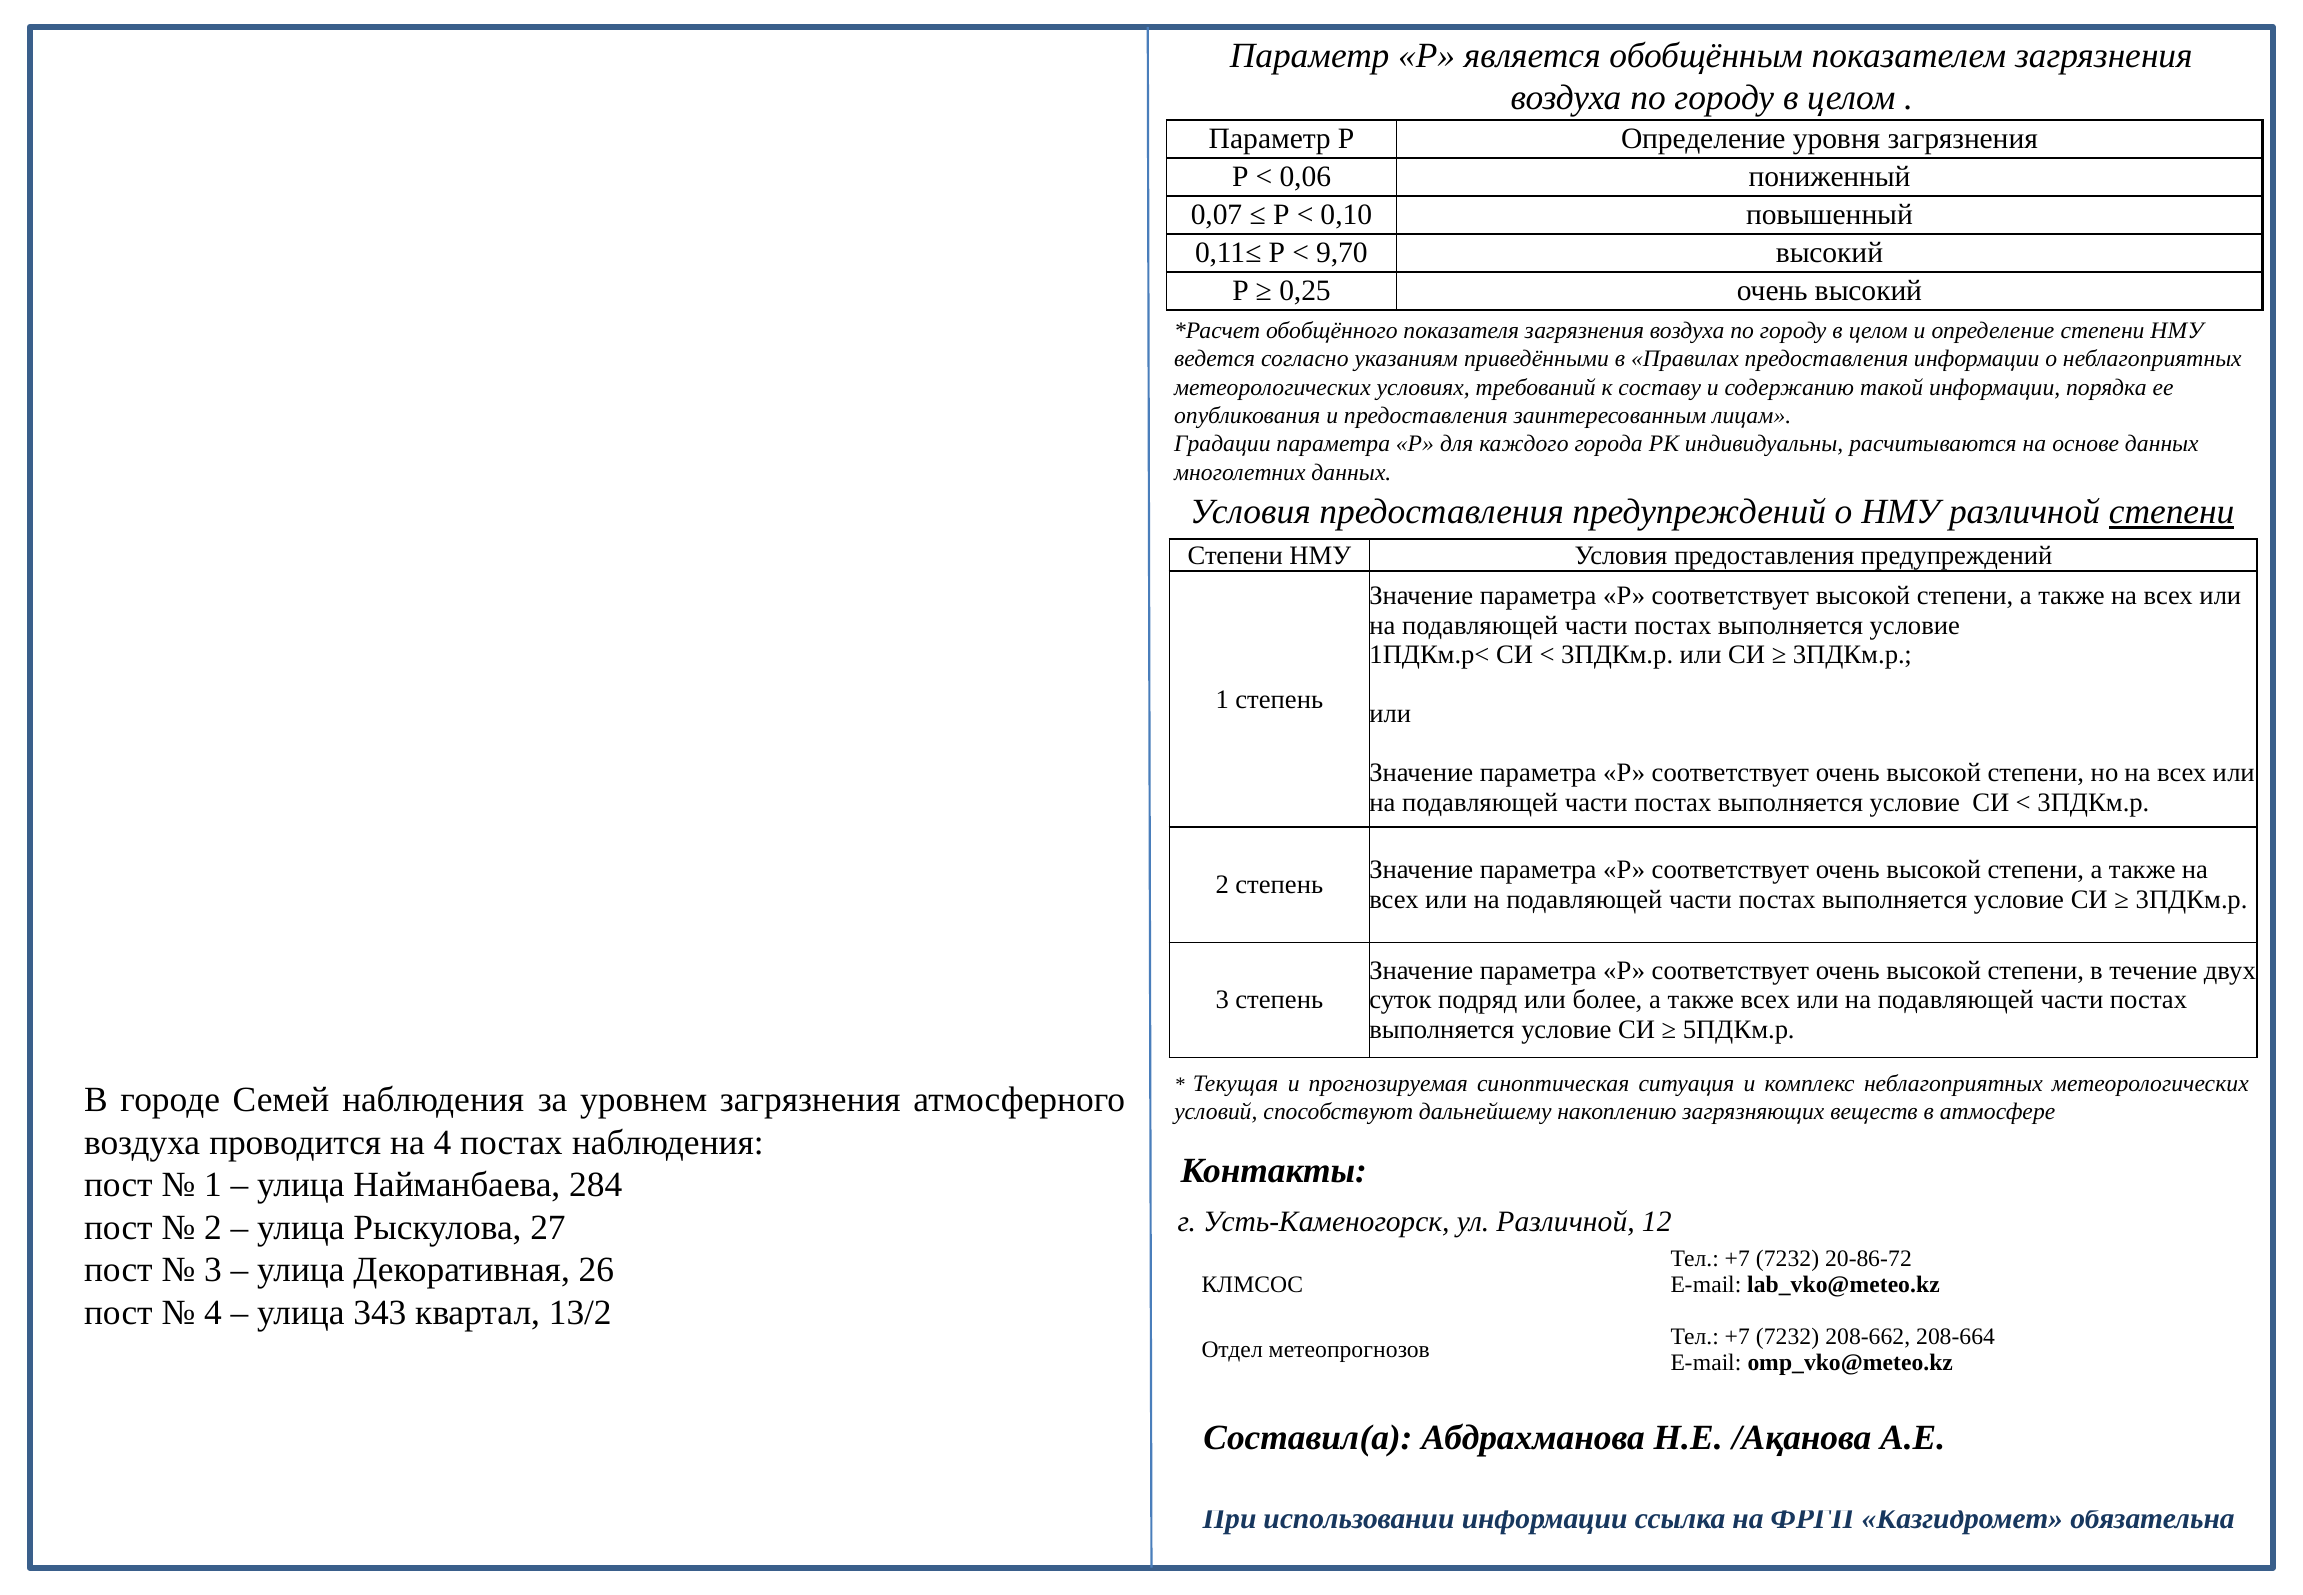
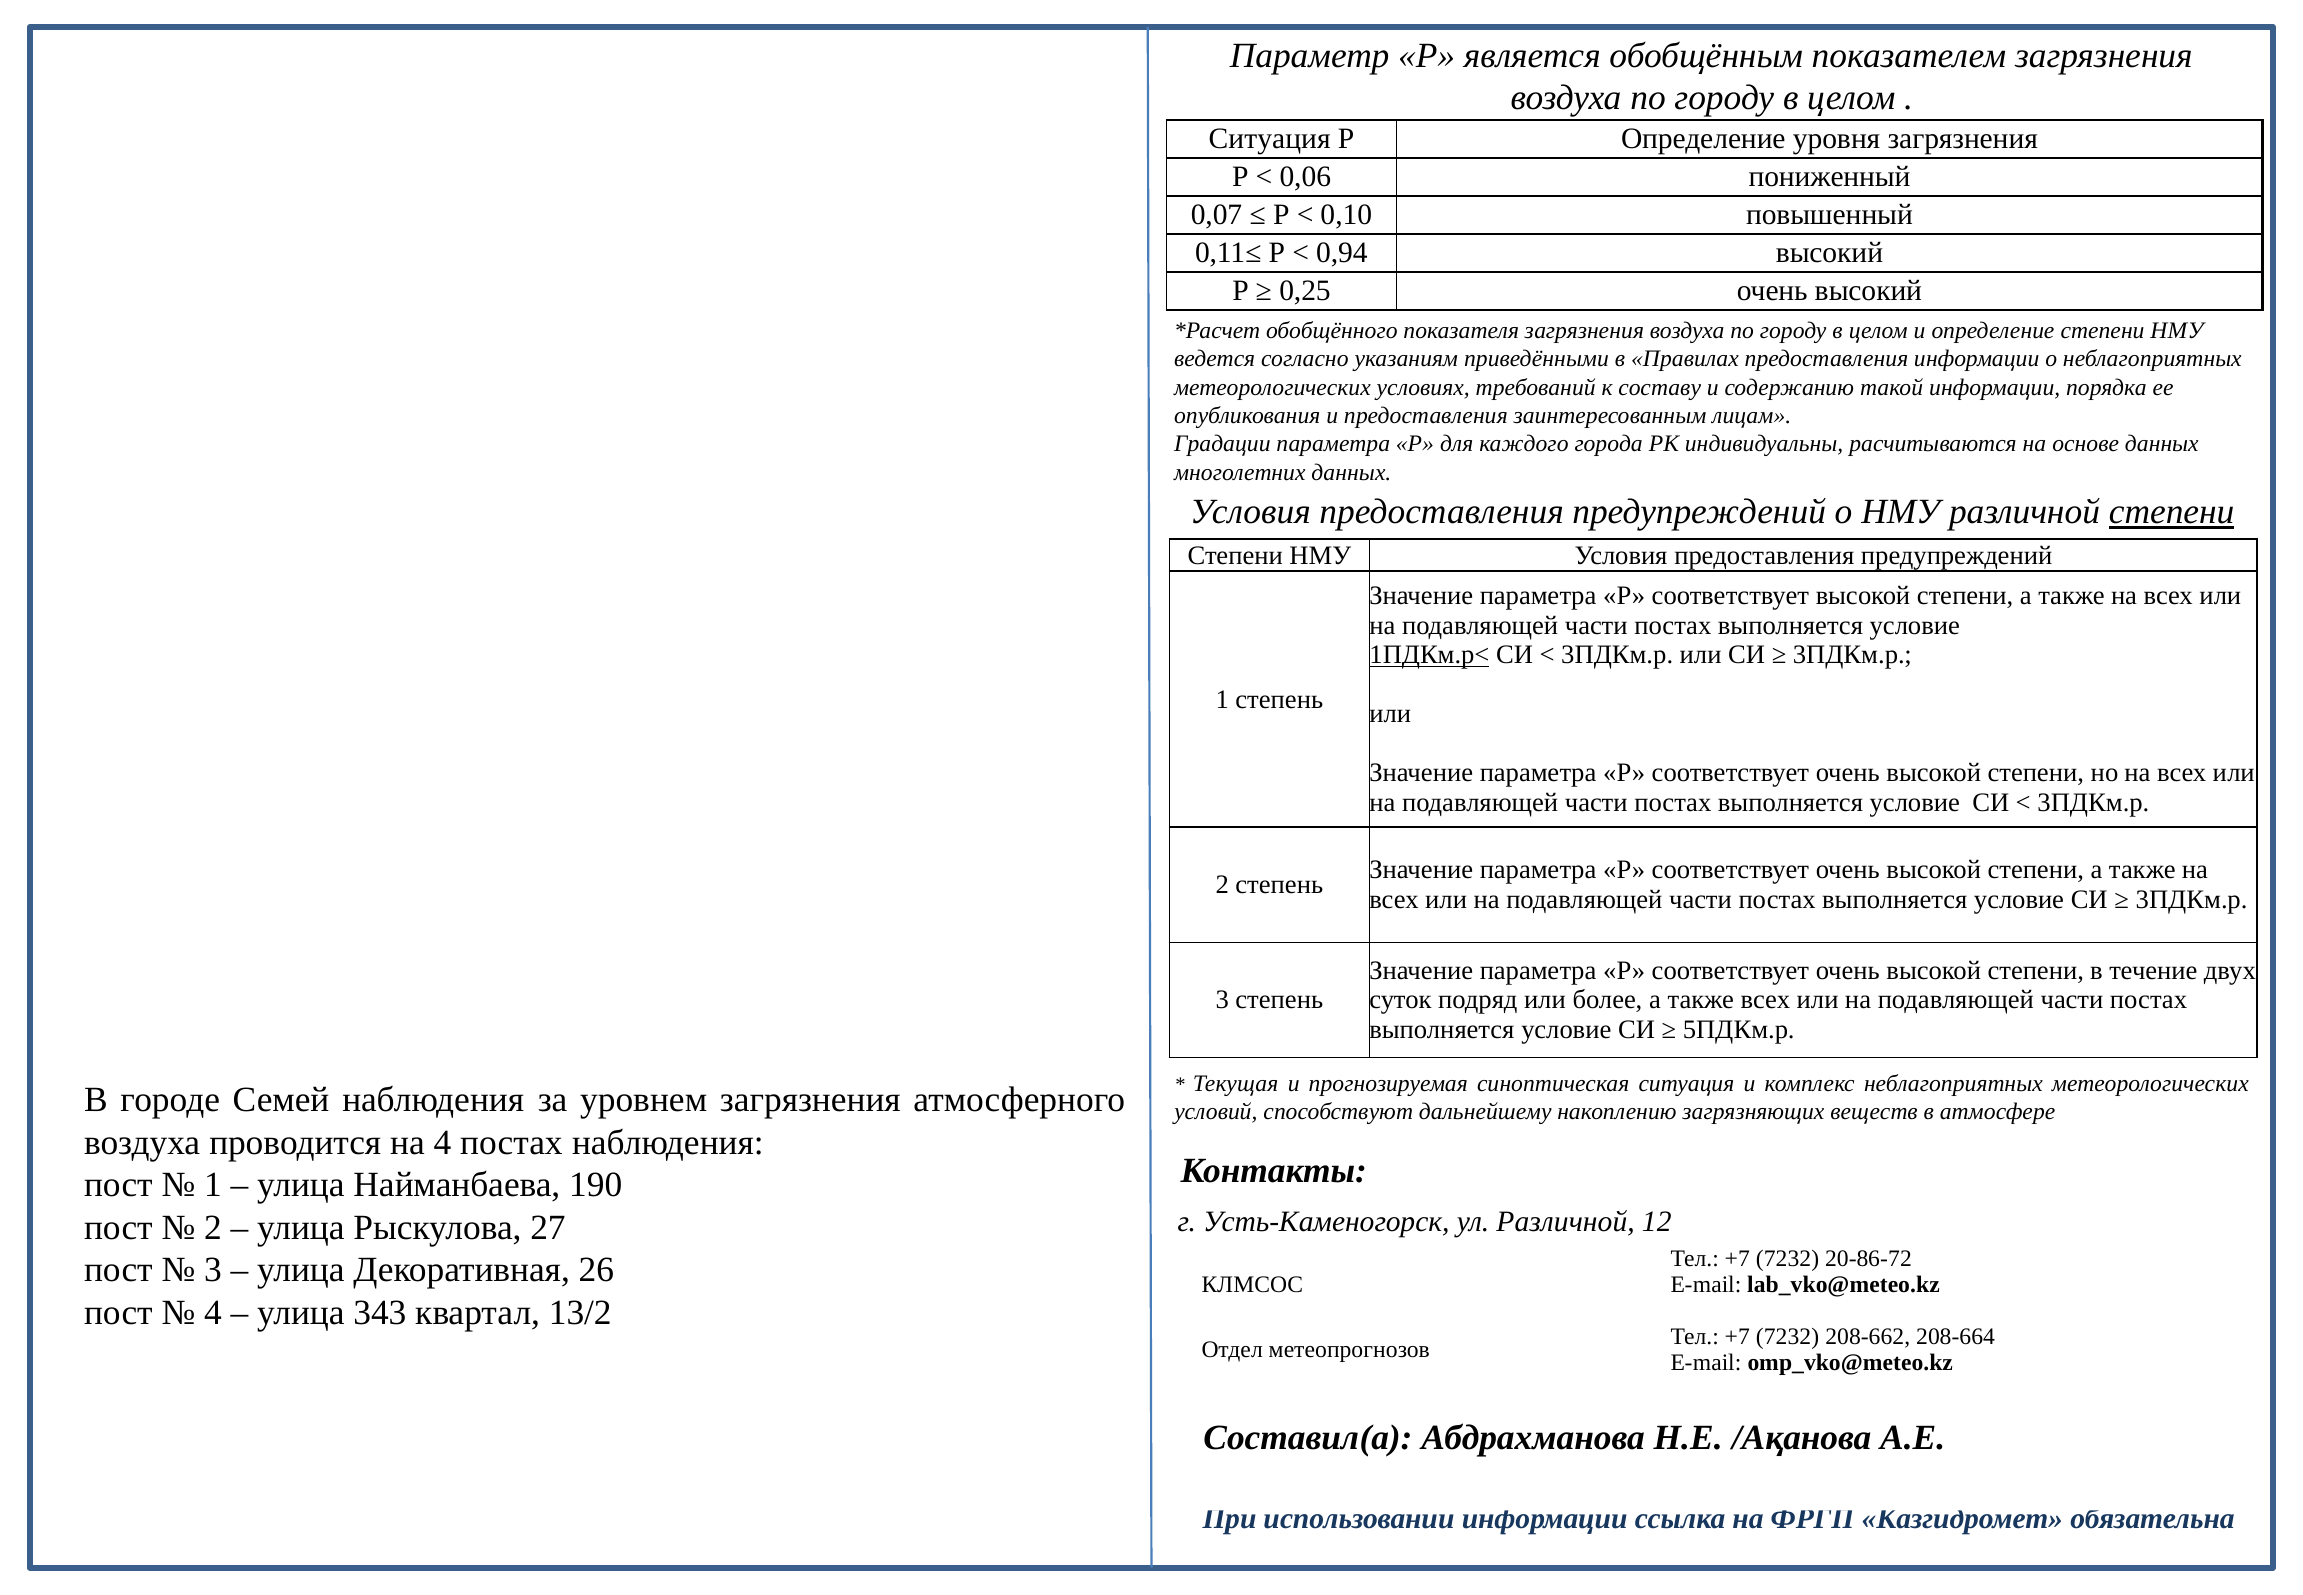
Параметр at (1270, 139): Параметр -> Ситуация
9,70: 9,70 -> 0,94
1ПДКм.р< underline: none -> present
284: 284 -> 190
